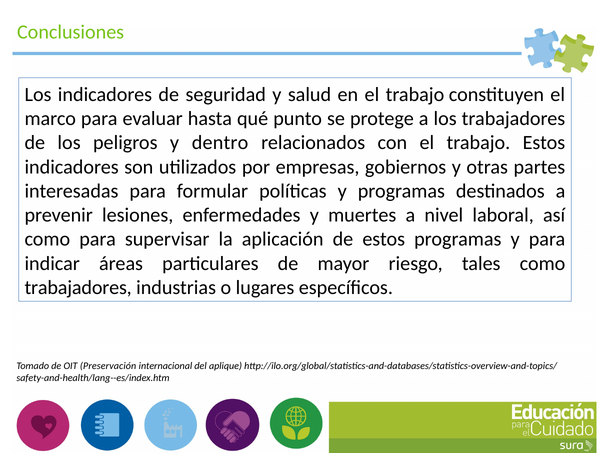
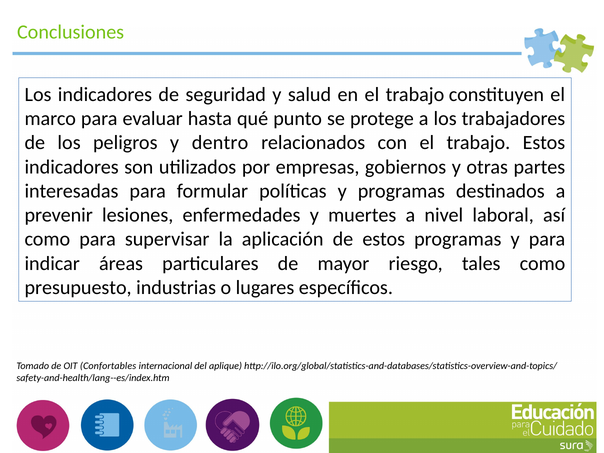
trabajadores at (78, 288): trabajadores -> presupuesto
Preservación: Preservación -> Confortables
